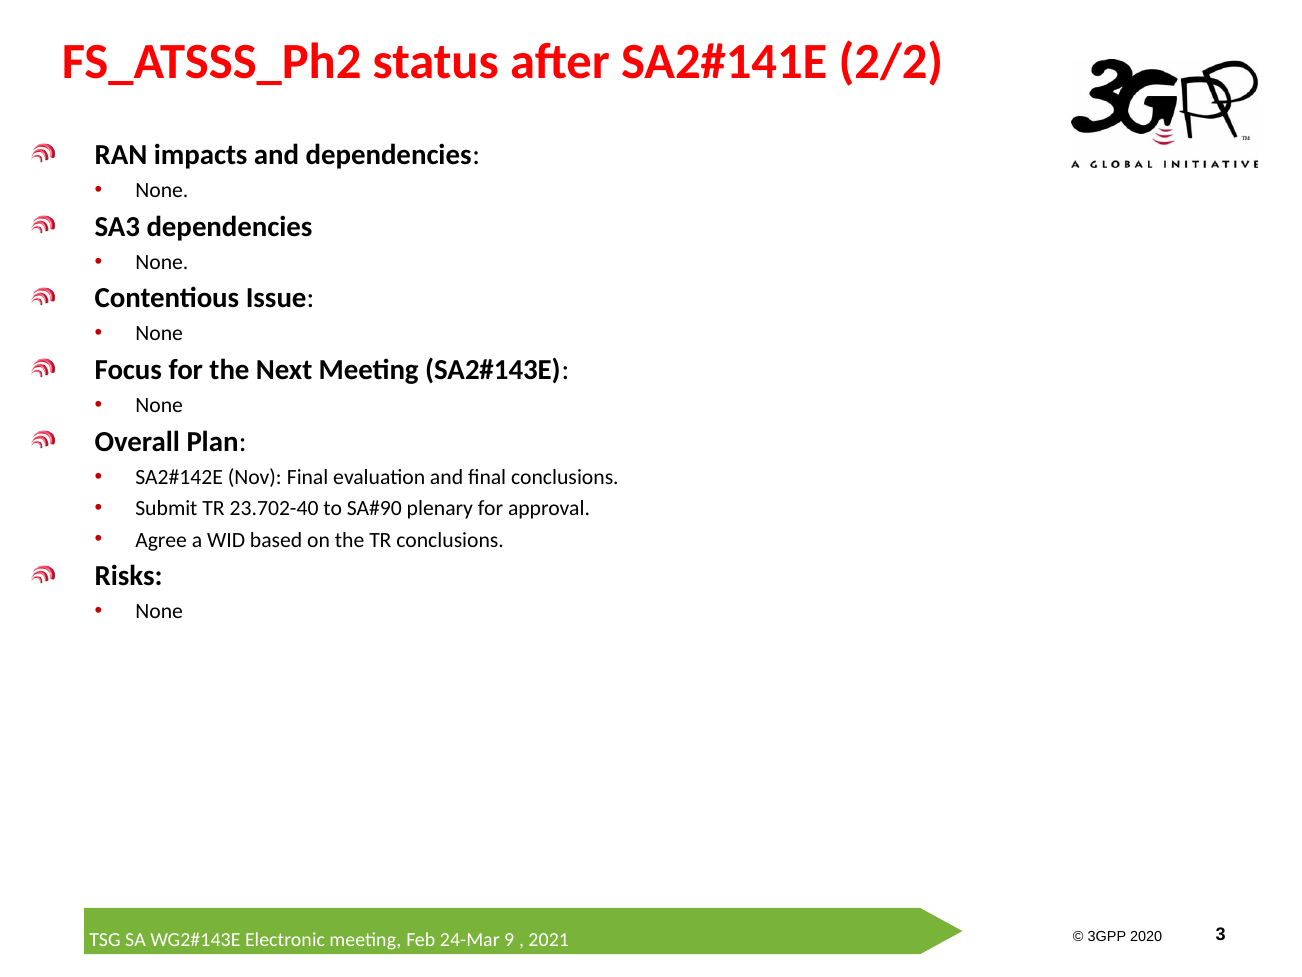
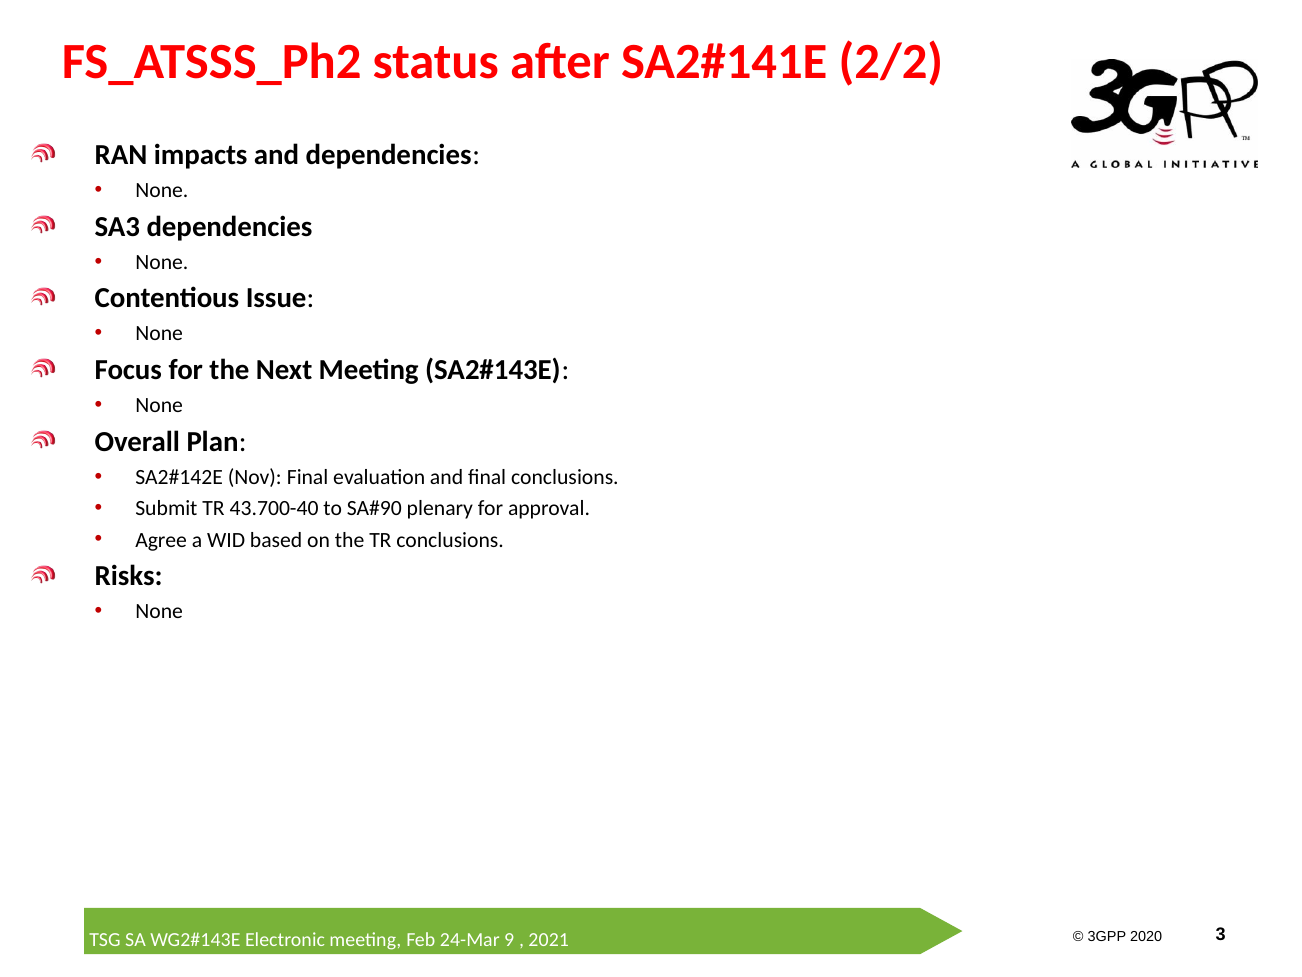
23.702-40: 23.702-40 -> 43.700-40
